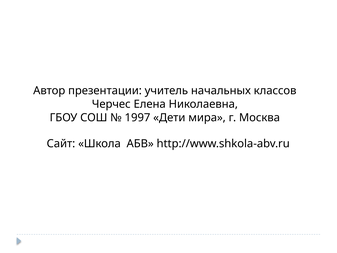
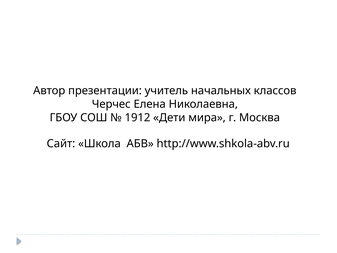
1997: 1997 -> 1912
